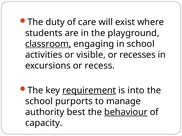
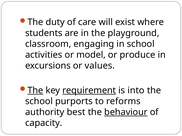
classroom underline: present -> none
visible: visible -> model
recesses: recesses -> produce
recess: recess -> values
The at (35, 91) underline: none -> present
manage: manage -> reforms
